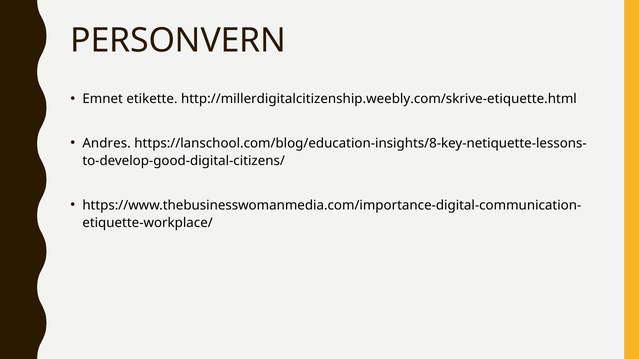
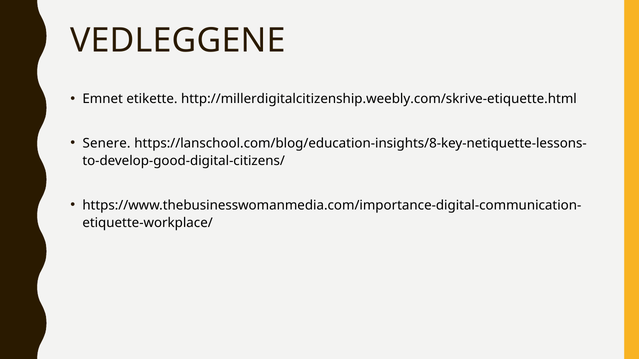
PERSONVERN: PERSONVERN -> VEDLEGGENE
Andres: Andres -> Senere
